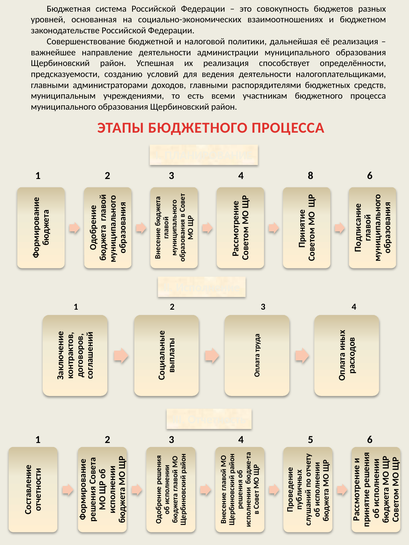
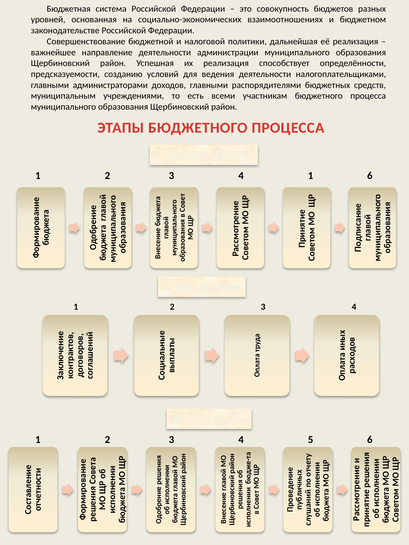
4 8: 8 -> 1
